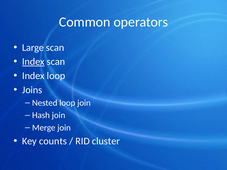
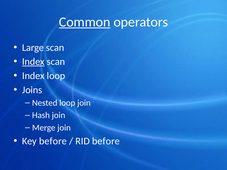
Common underline: none -> present
Key counts: counts -> before
RID cluster: cluster -> before
